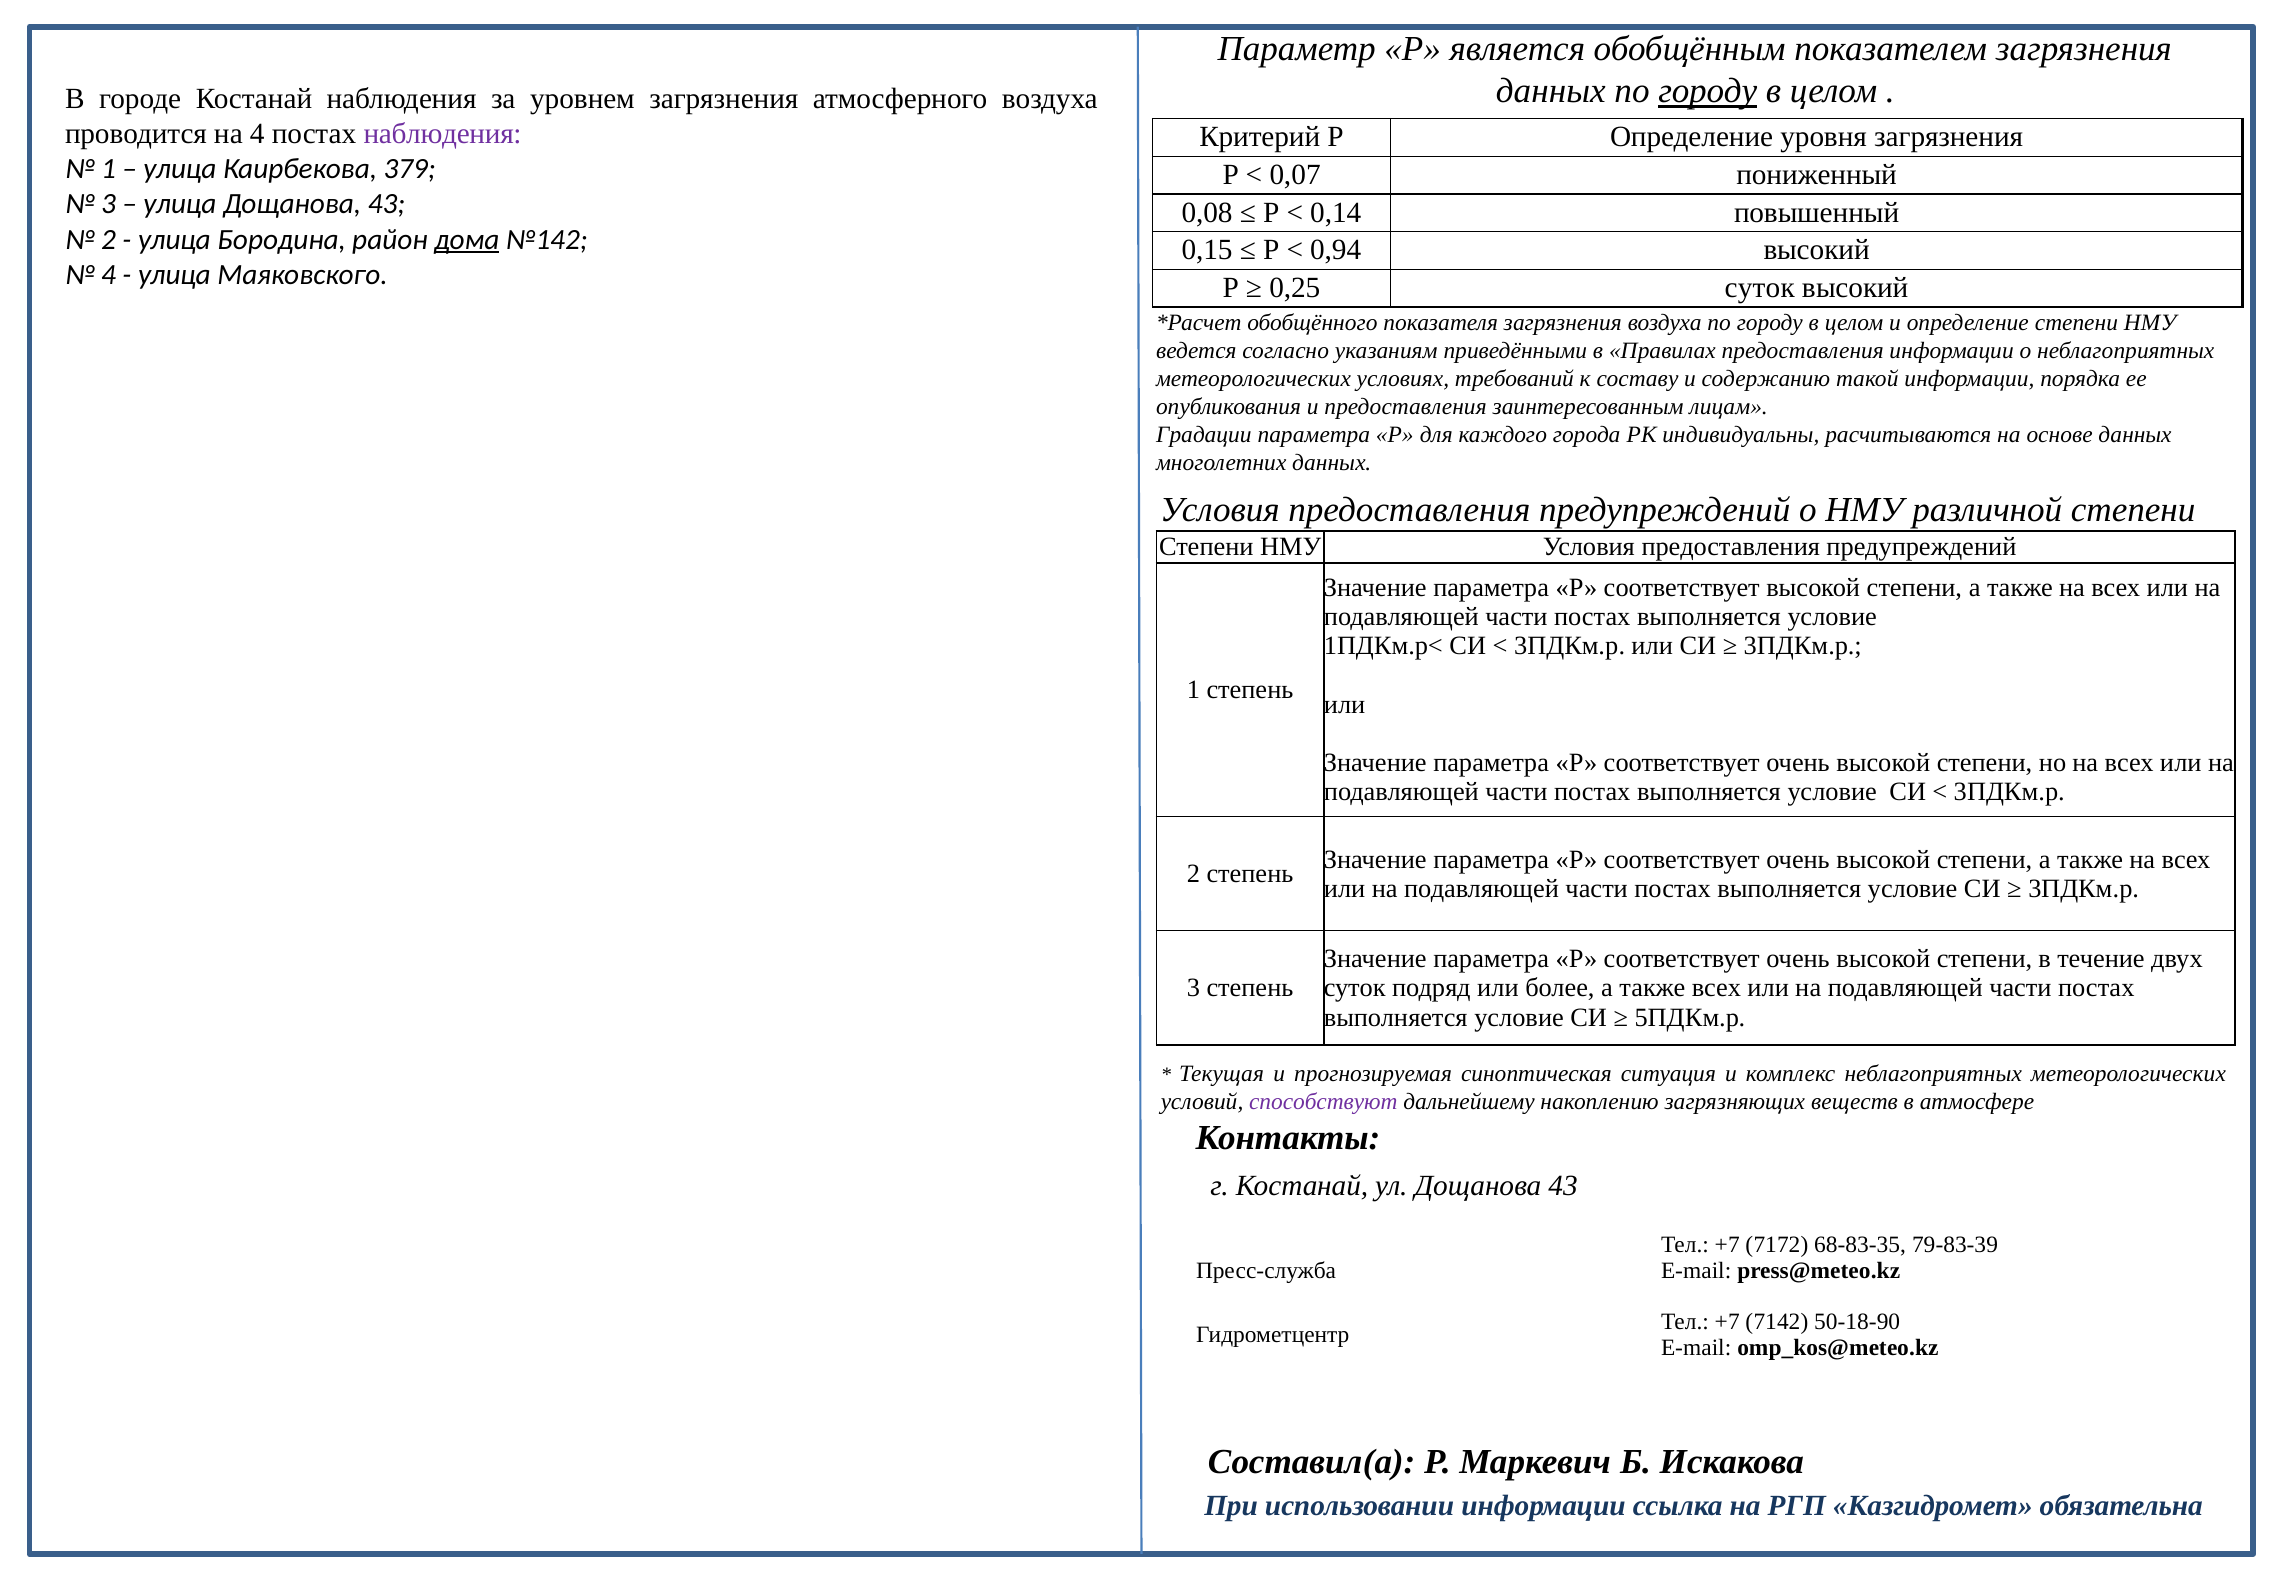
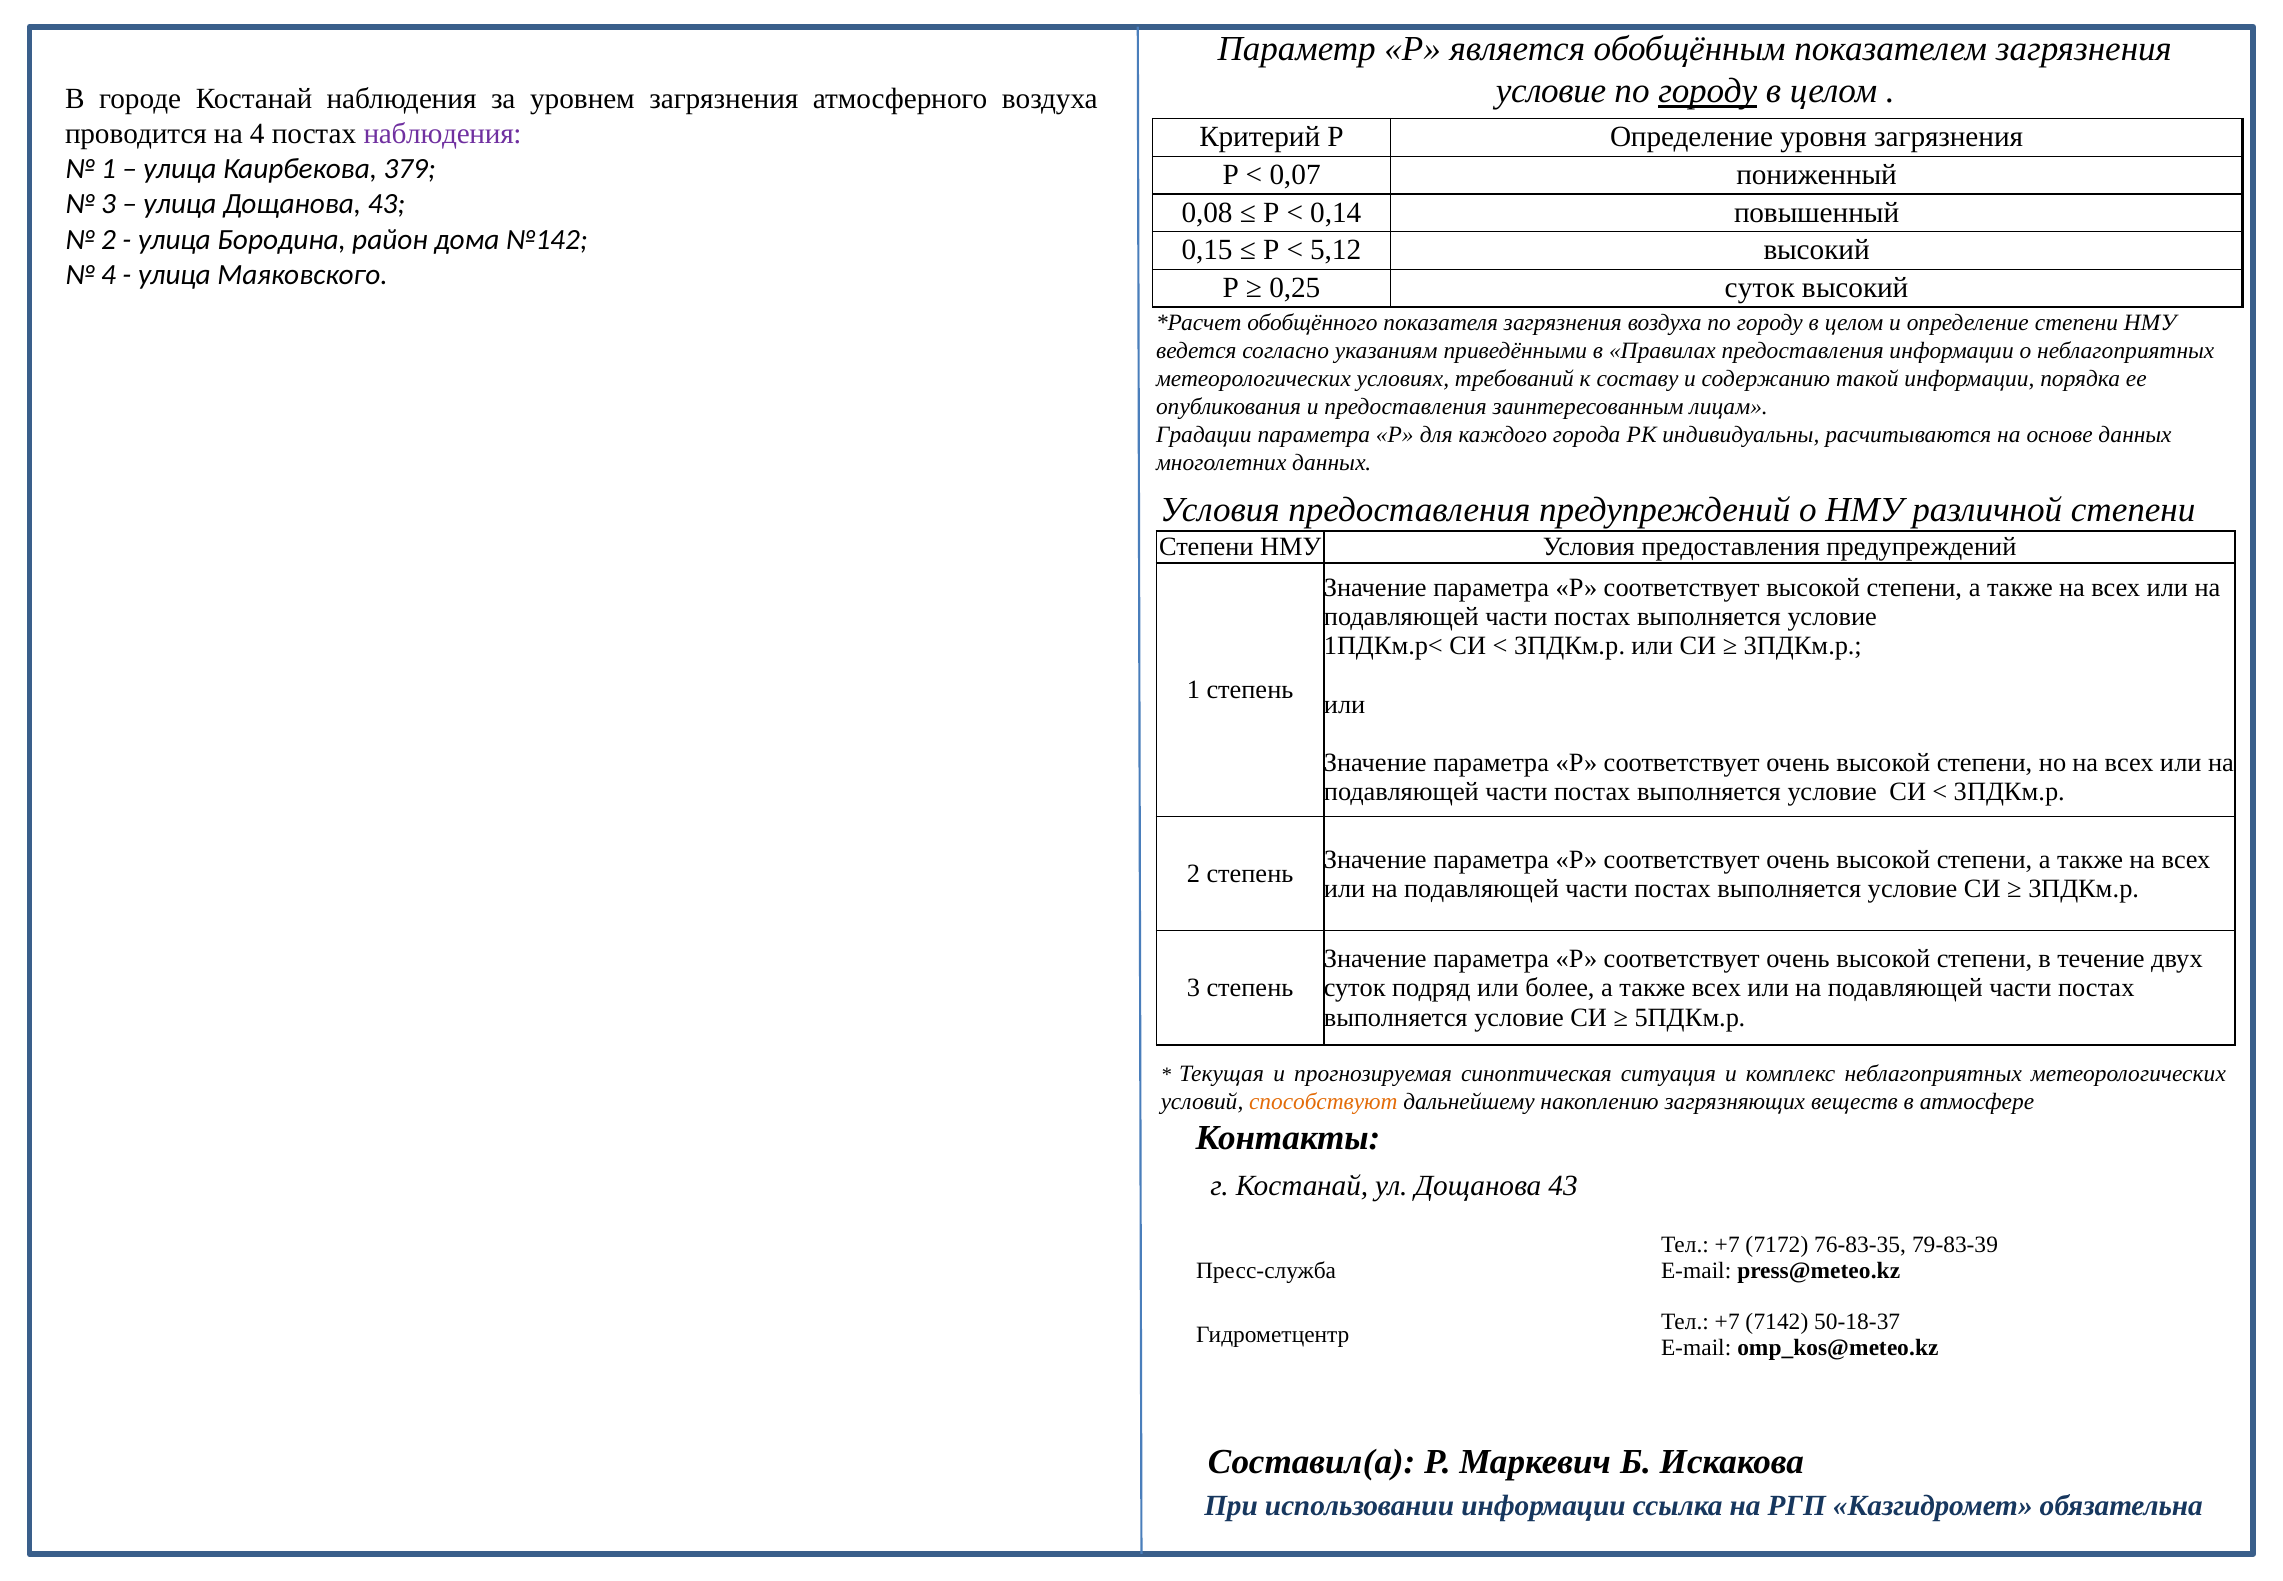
данных at (1551, 91): данных -> условие
дома underline: present -> none
0,94: 0,94 -> 5,12
способствуют colour: purple -> orange
68-83-35: 68-83-35 -> 76-83-35
50-18-90: 50-18-90 -> 50-18-37
